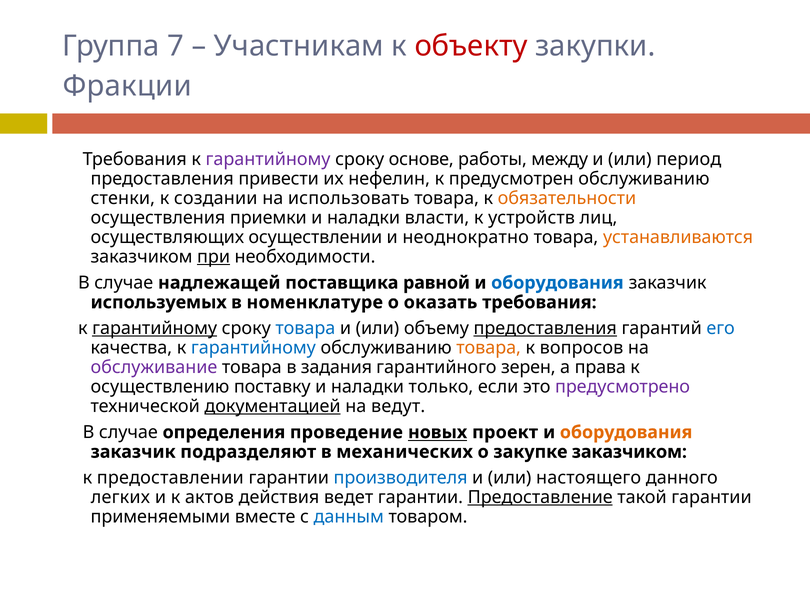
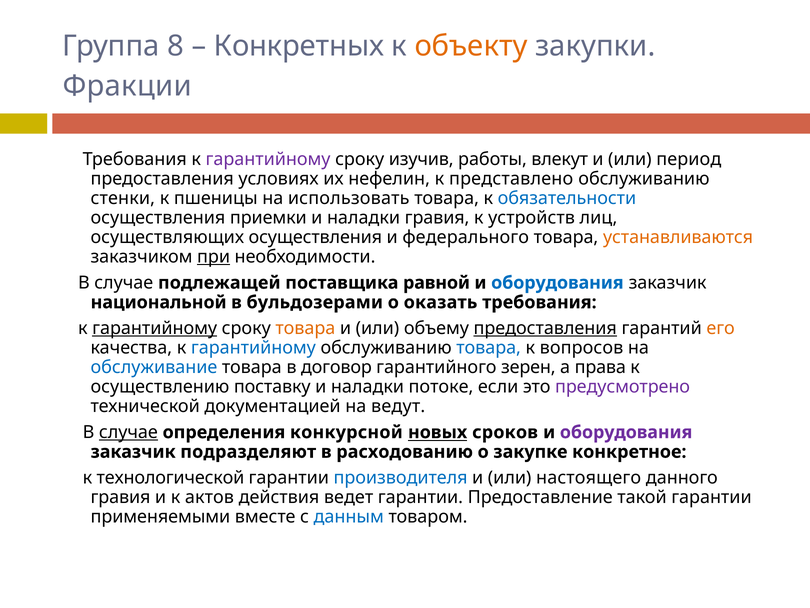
7: 7 -> 8
Участникам: Участникам -> Конкретных
объекту colour: red -> orange
основе: основе -> изучив
между: между -> влекут
привести: привести -> условиях
предусмотрен: предусмотрен -> представлено
создании: создании -> пшеницы
обязательности colour: orange -> blue
наладки власти: власти -> гравия
осуществляющих осуществлении: осуществлении -> осуществления
неоднократно: неоднократно -> федерального
надлежащей: надлежащей -> подлежащей
используемых: используемых -> национальной
номенклатуре: номенклатуре -> бульдозерами
товара at (305, 328) colour: blue -> orange
его colour: blue -> orange
товара at (489, 347) colour: orange -> blue
обслуживание colour: purple -> blue
задания: задания -> договор
только: только -> потоке
документацией underline: present -> none
случае at (128, 432) underline: none -> present
проведение: проведение -> конкурсной
проект: проект -> сроков
оборудования at (626, 432) colour: orange -> purple
механических: механических -> расходованию
закупке заказчиком: заказчиком -> конкретное
предоставлении: предоставлении -> технологической
легких at (120, 497): легких -> гравия
Предоставление underline: present -> none
